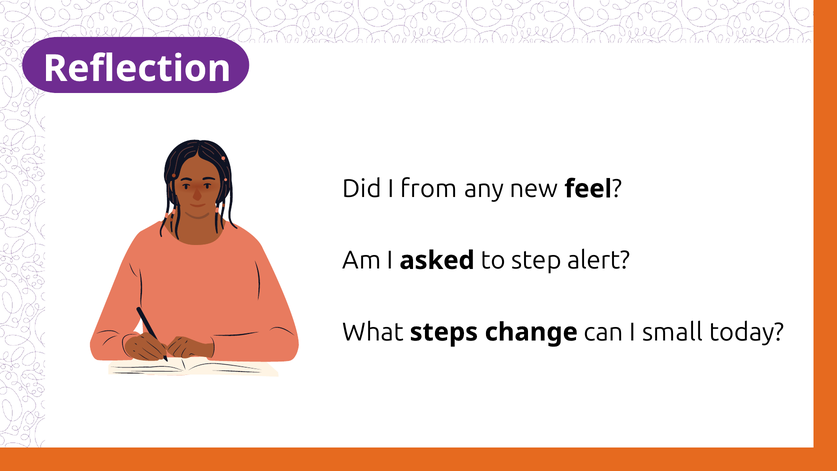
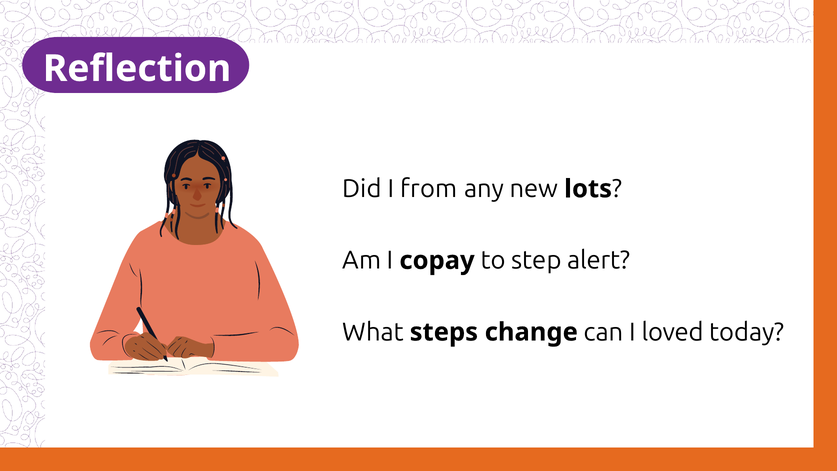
feel: feel -> lots
asked: asked -> copay
small: small -> loved
